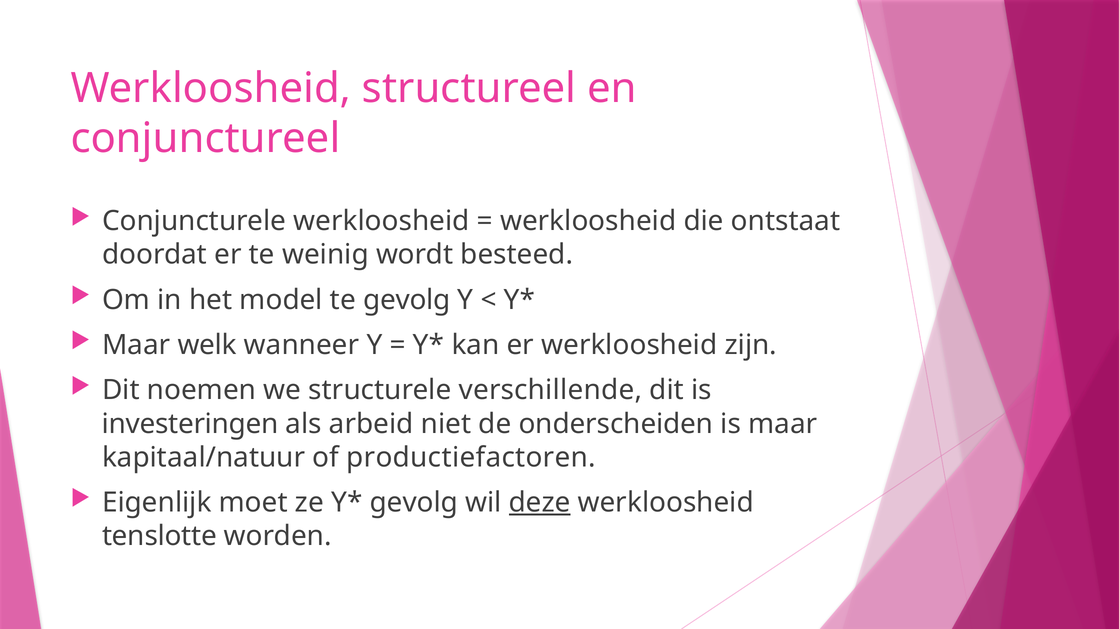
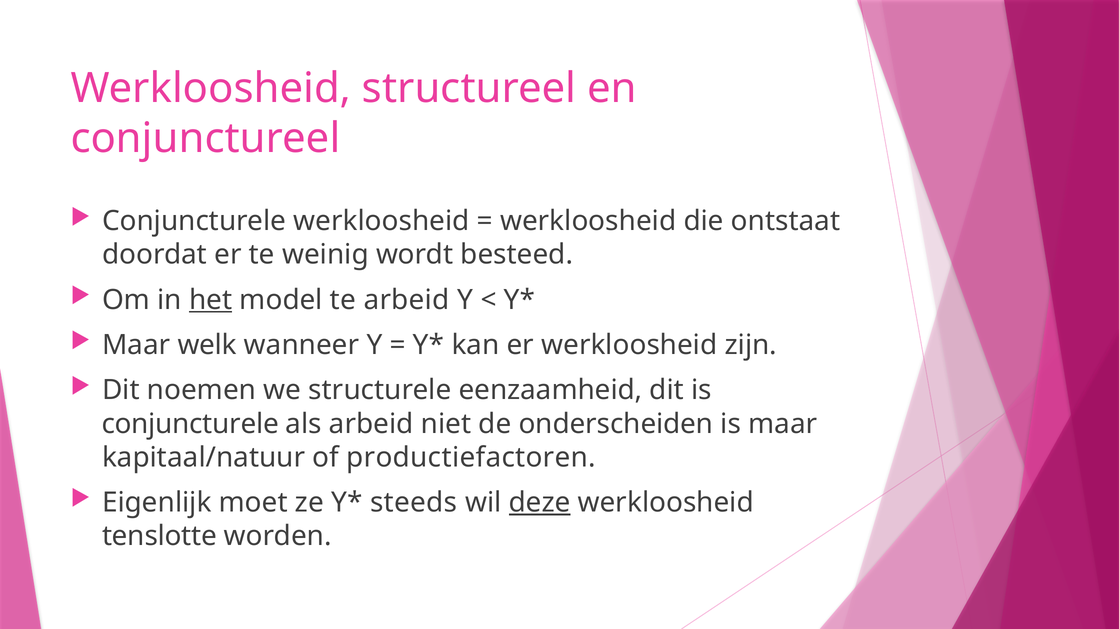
het underline: none -> present
te gevolg: gevolg -> arbeid
verschillende: verschillende -> eenzaamheid
investeringen at (190, 424): investeringen -> conjuncturele
gevolg at (414, 503): gevolg -> steeds
